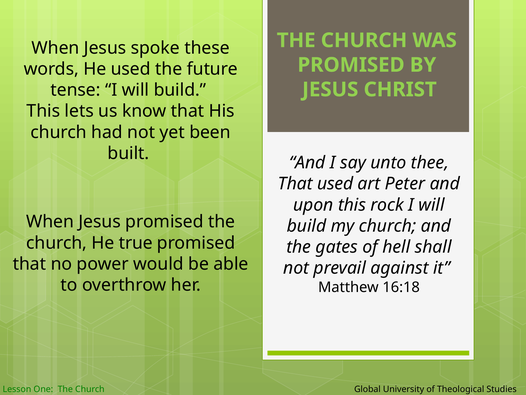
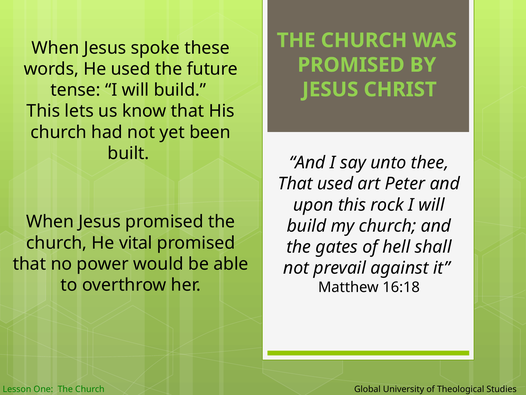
true: true -> vital
